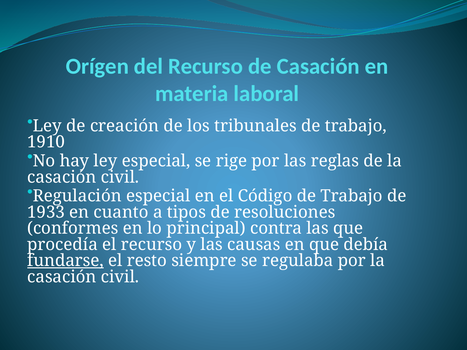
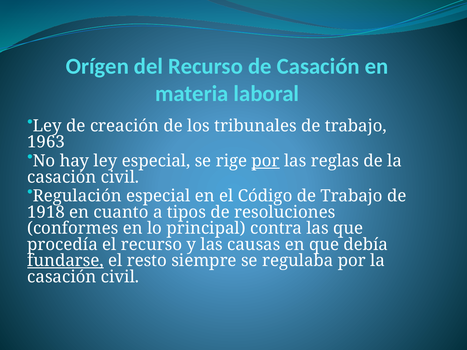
1910: 1910 -> 1963
por at (266, 161) underline: none -> present
1933: 1933 -> 1918
